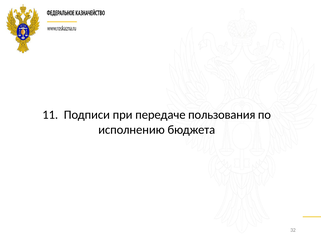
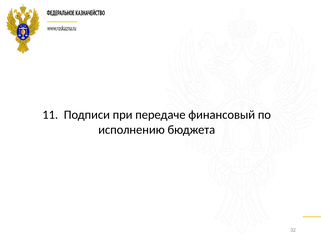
пользования: пользования -> финансовый
